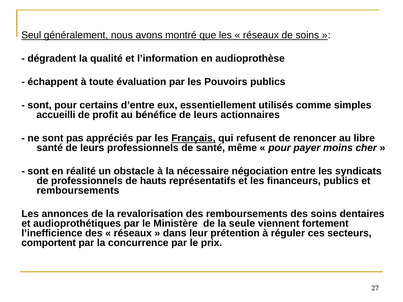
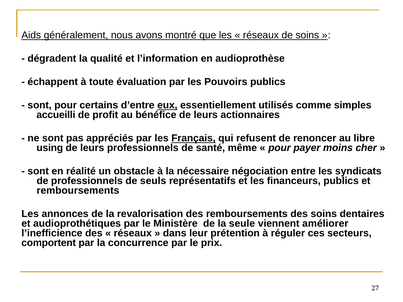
Seul: Seul -> Aids
eux underline: none -> present
santé at (50, 148): santé -> using
hauts: hauts -> seuls
fortement: fortement -> améliorer
